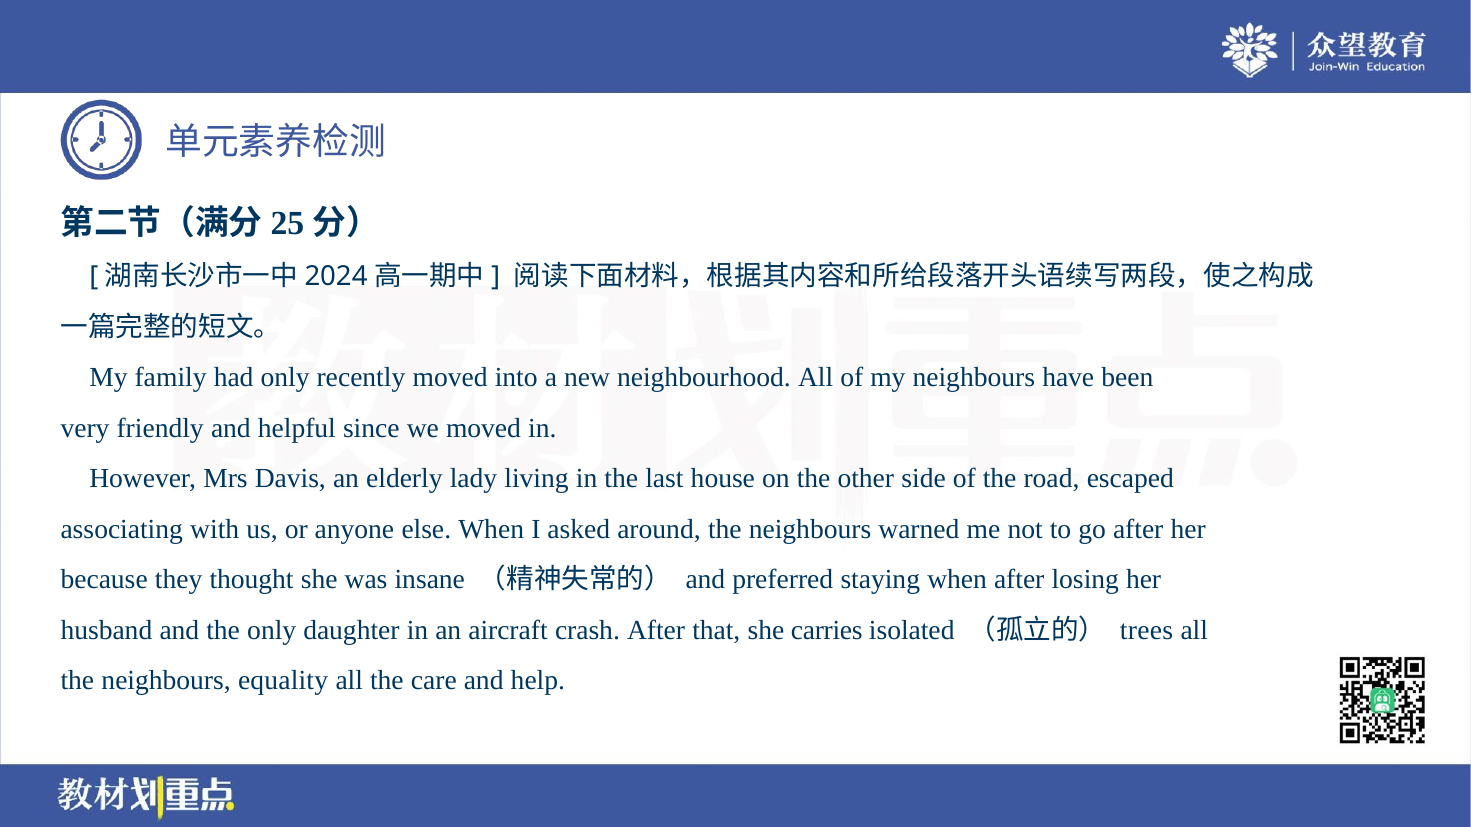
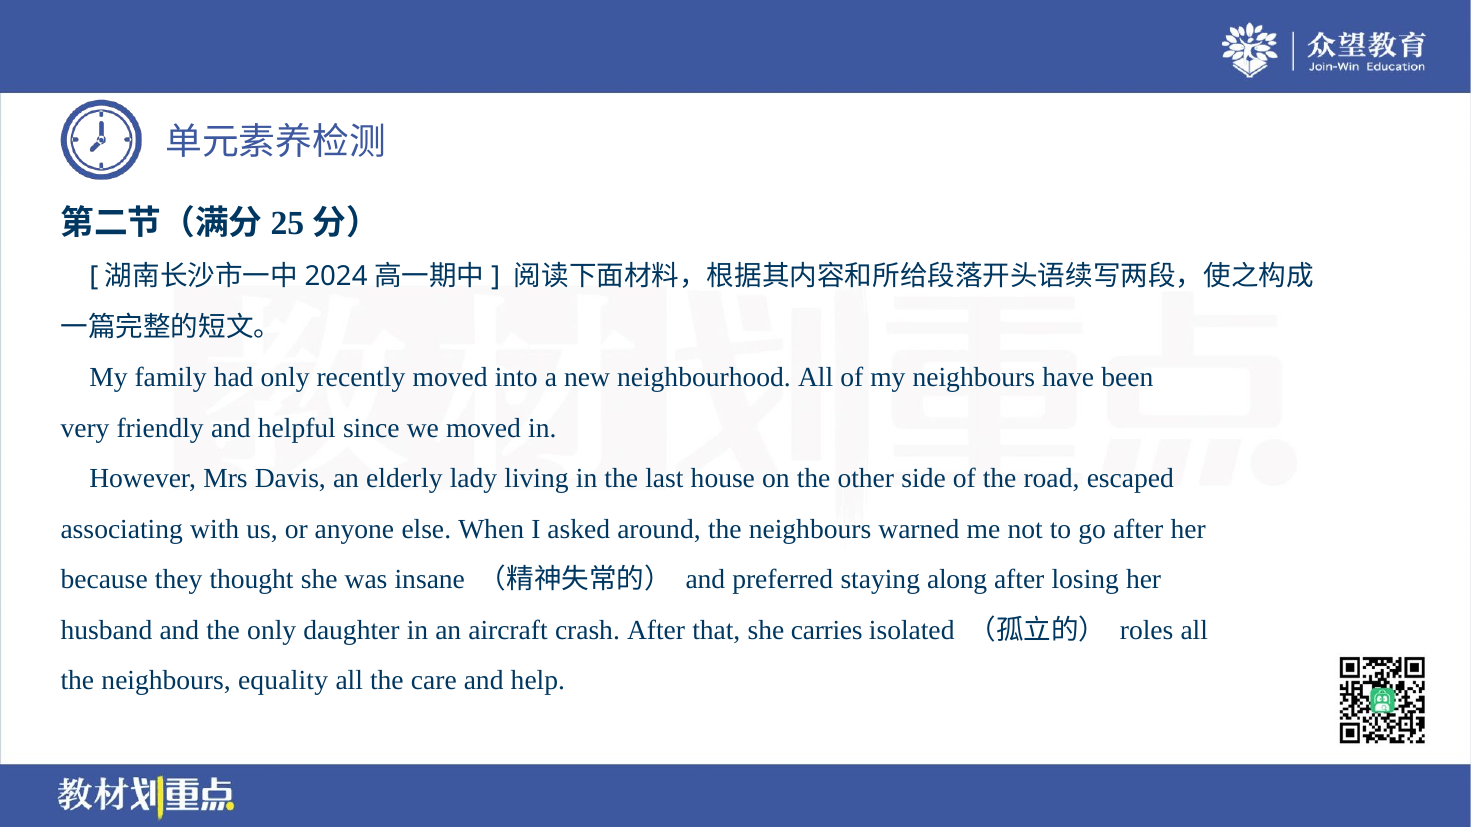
staying when: when -> along
trees: trees -> roles
